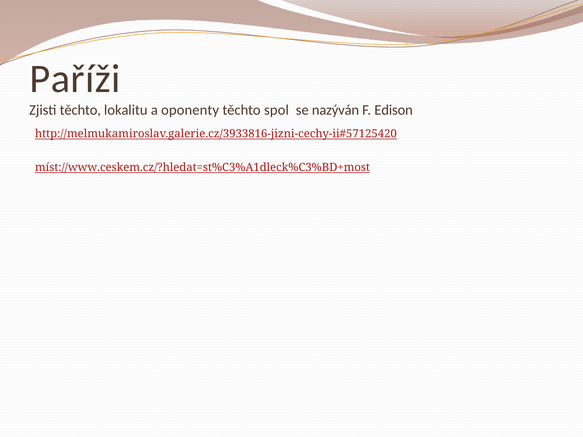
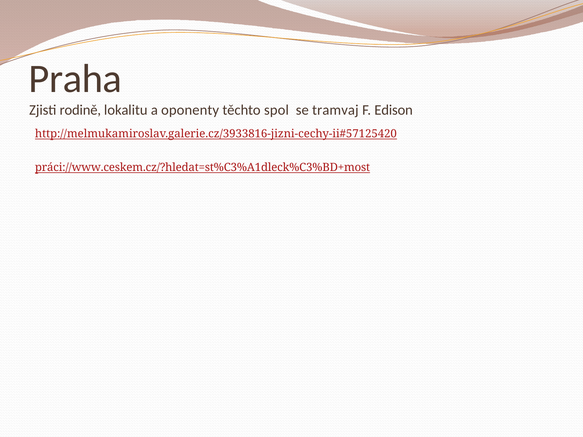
Paříži: Paříži -> Praha
Zjisti těchto: těchto -> rodině
nazýván: nazýván -> tramvaj
míst://www.ceskem.cz/?hledat=st%C3%A1dleck%C3%BD+most: míst://www.ceskem.cz/?hledat=st%C3%A1dleck%C3%BD+most -> práci://www.ceskem.cz/?hledat=st%C3%A1dleck%C3%BD+most
